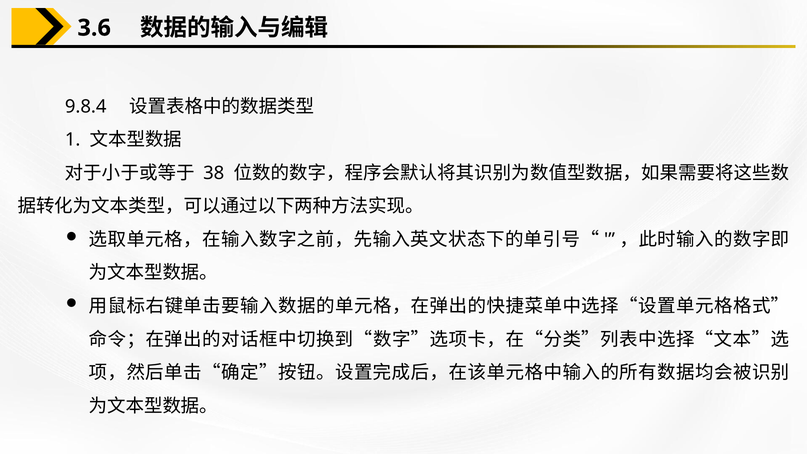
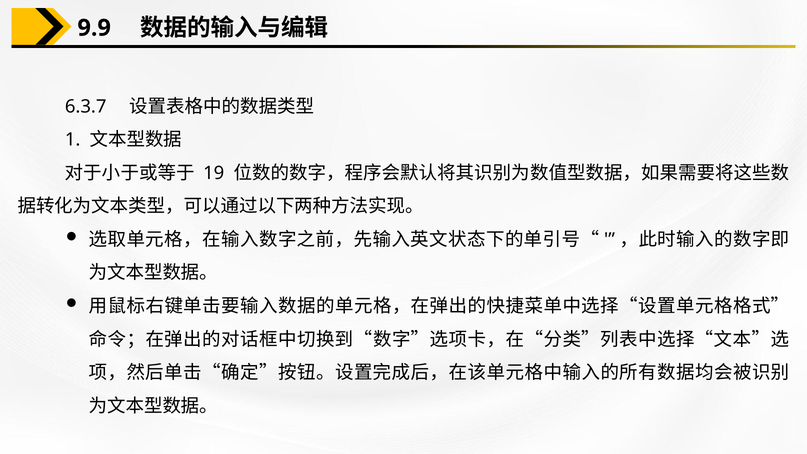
3.6: 3.6 -> 9.9
9.8.4: 9.8.4 -> 6.3.7
38: 38 -> 19
